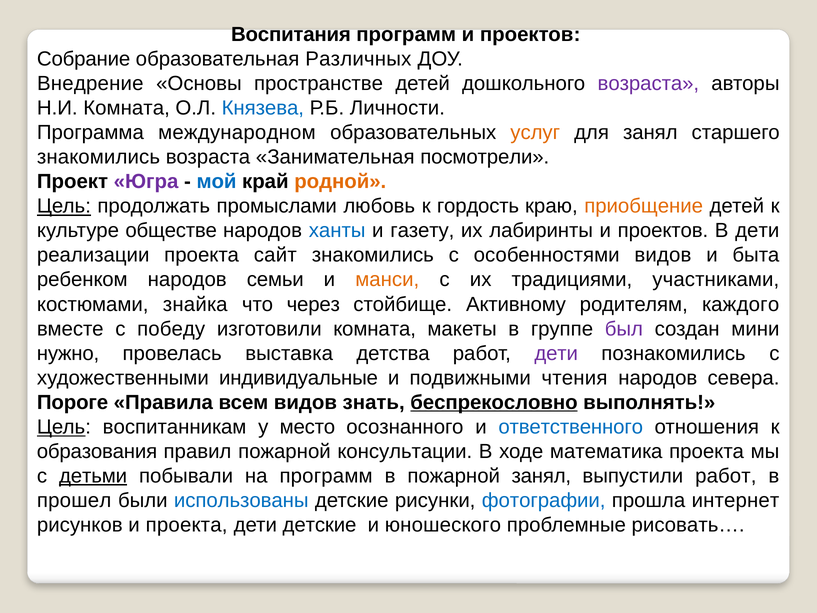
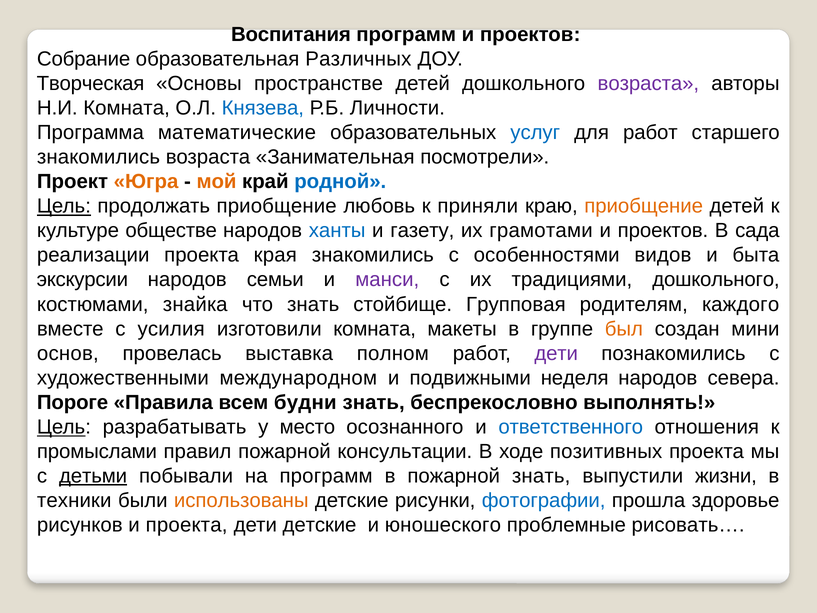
Внедрение: Внедрение -> Творческая
международном: международном -> математические
услуг colour: orange -> blue
для занял: занял -> работ
Югра colour: purple -> orange
мой colour: blue -> orange
родной colour: orange -> blue
продолжать промыслами: промыслами -> приобщение
гордость: гордость -> приняли
лабиринты: лабиринты -> грамотами
В дети: дети -> сада
сайт: сайт -> края
ребенком: ребенком -> экскурсии
манси colour: orange -> purple
традициями участниками: участниками -> дошкольного
что через: через -> знать
Активному: Активному -> Групповая
победу: победу -> усилия
был colour: purple -> orange
нужно: нужно -> основ
детства: детства -> полном
индивидуальные: индивидуальные -> международном
чтения: чтения -> неделя
всем видов: видов -> будни
беспрекословно underline: present -> none
воспитанникам: воспитанникам -> разрабатывать
образования: образования -> промыслами
математика: математика -> позитивных
пожарной занял: занял -> знать
выпустили работ: работ -> жизни
прошел: прошел -> техники
использованы colour: blue -> orange
интернет: интернет -> здоровье
